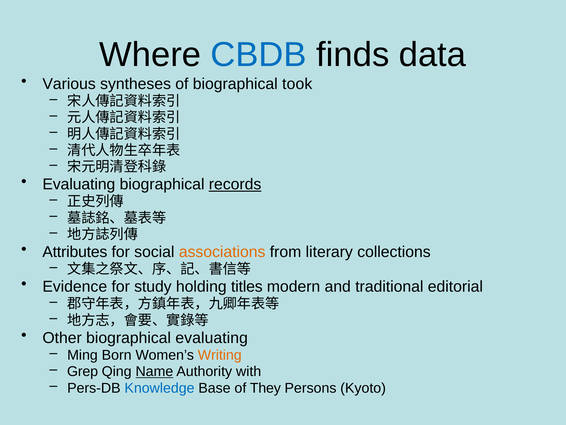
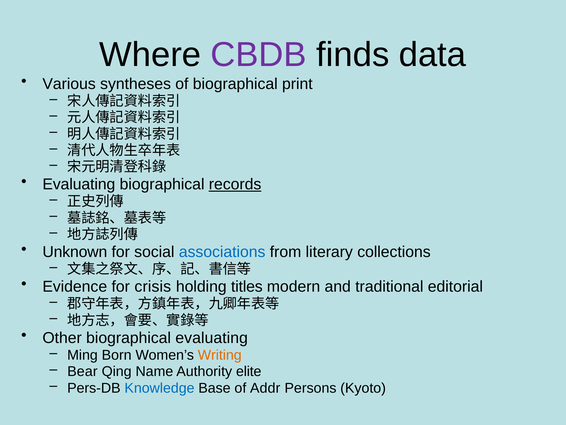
CBDB colour: blue -> purple
took: took -> print
Attributes: Attributes -> Unknown
associations colour: orange -> blue
study: study -> crisis
Grep: Grep -> Bear
Name underline: present -> none
with: with -> elite
They: They -> Addr
